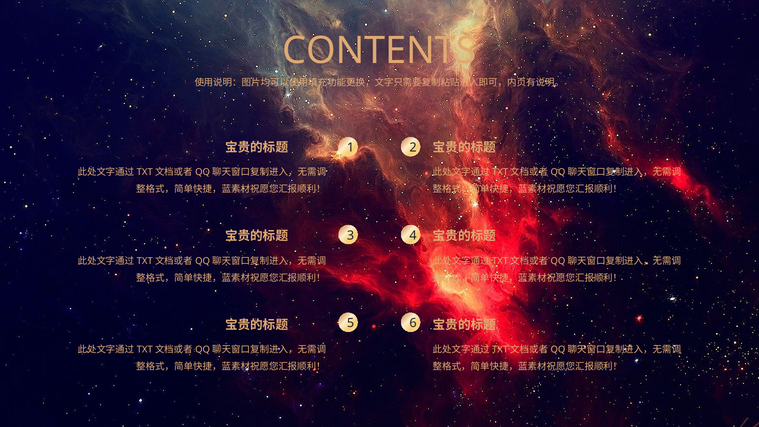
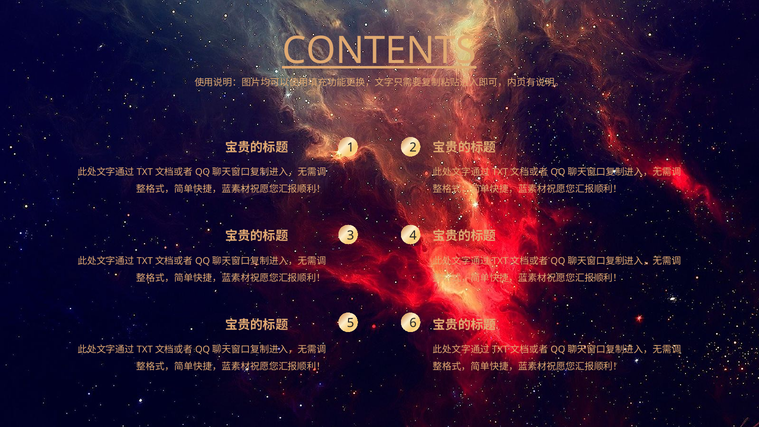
CONTENTS underline: none -> present
